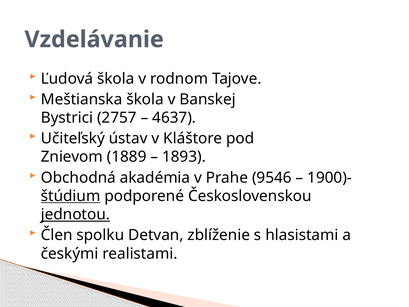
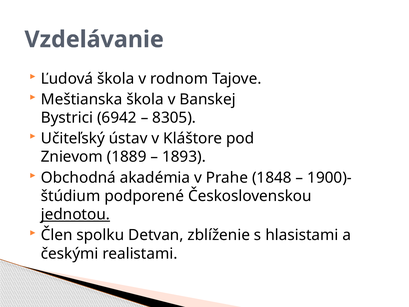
2757: 2757 -> 6942
4637: 4637 -> 8305
9546: 9546 -> 1848
štúdium underline: present -> none
